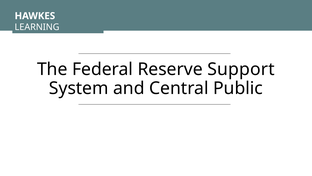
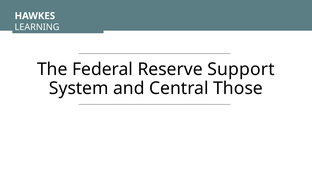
Public: Public -> Those
